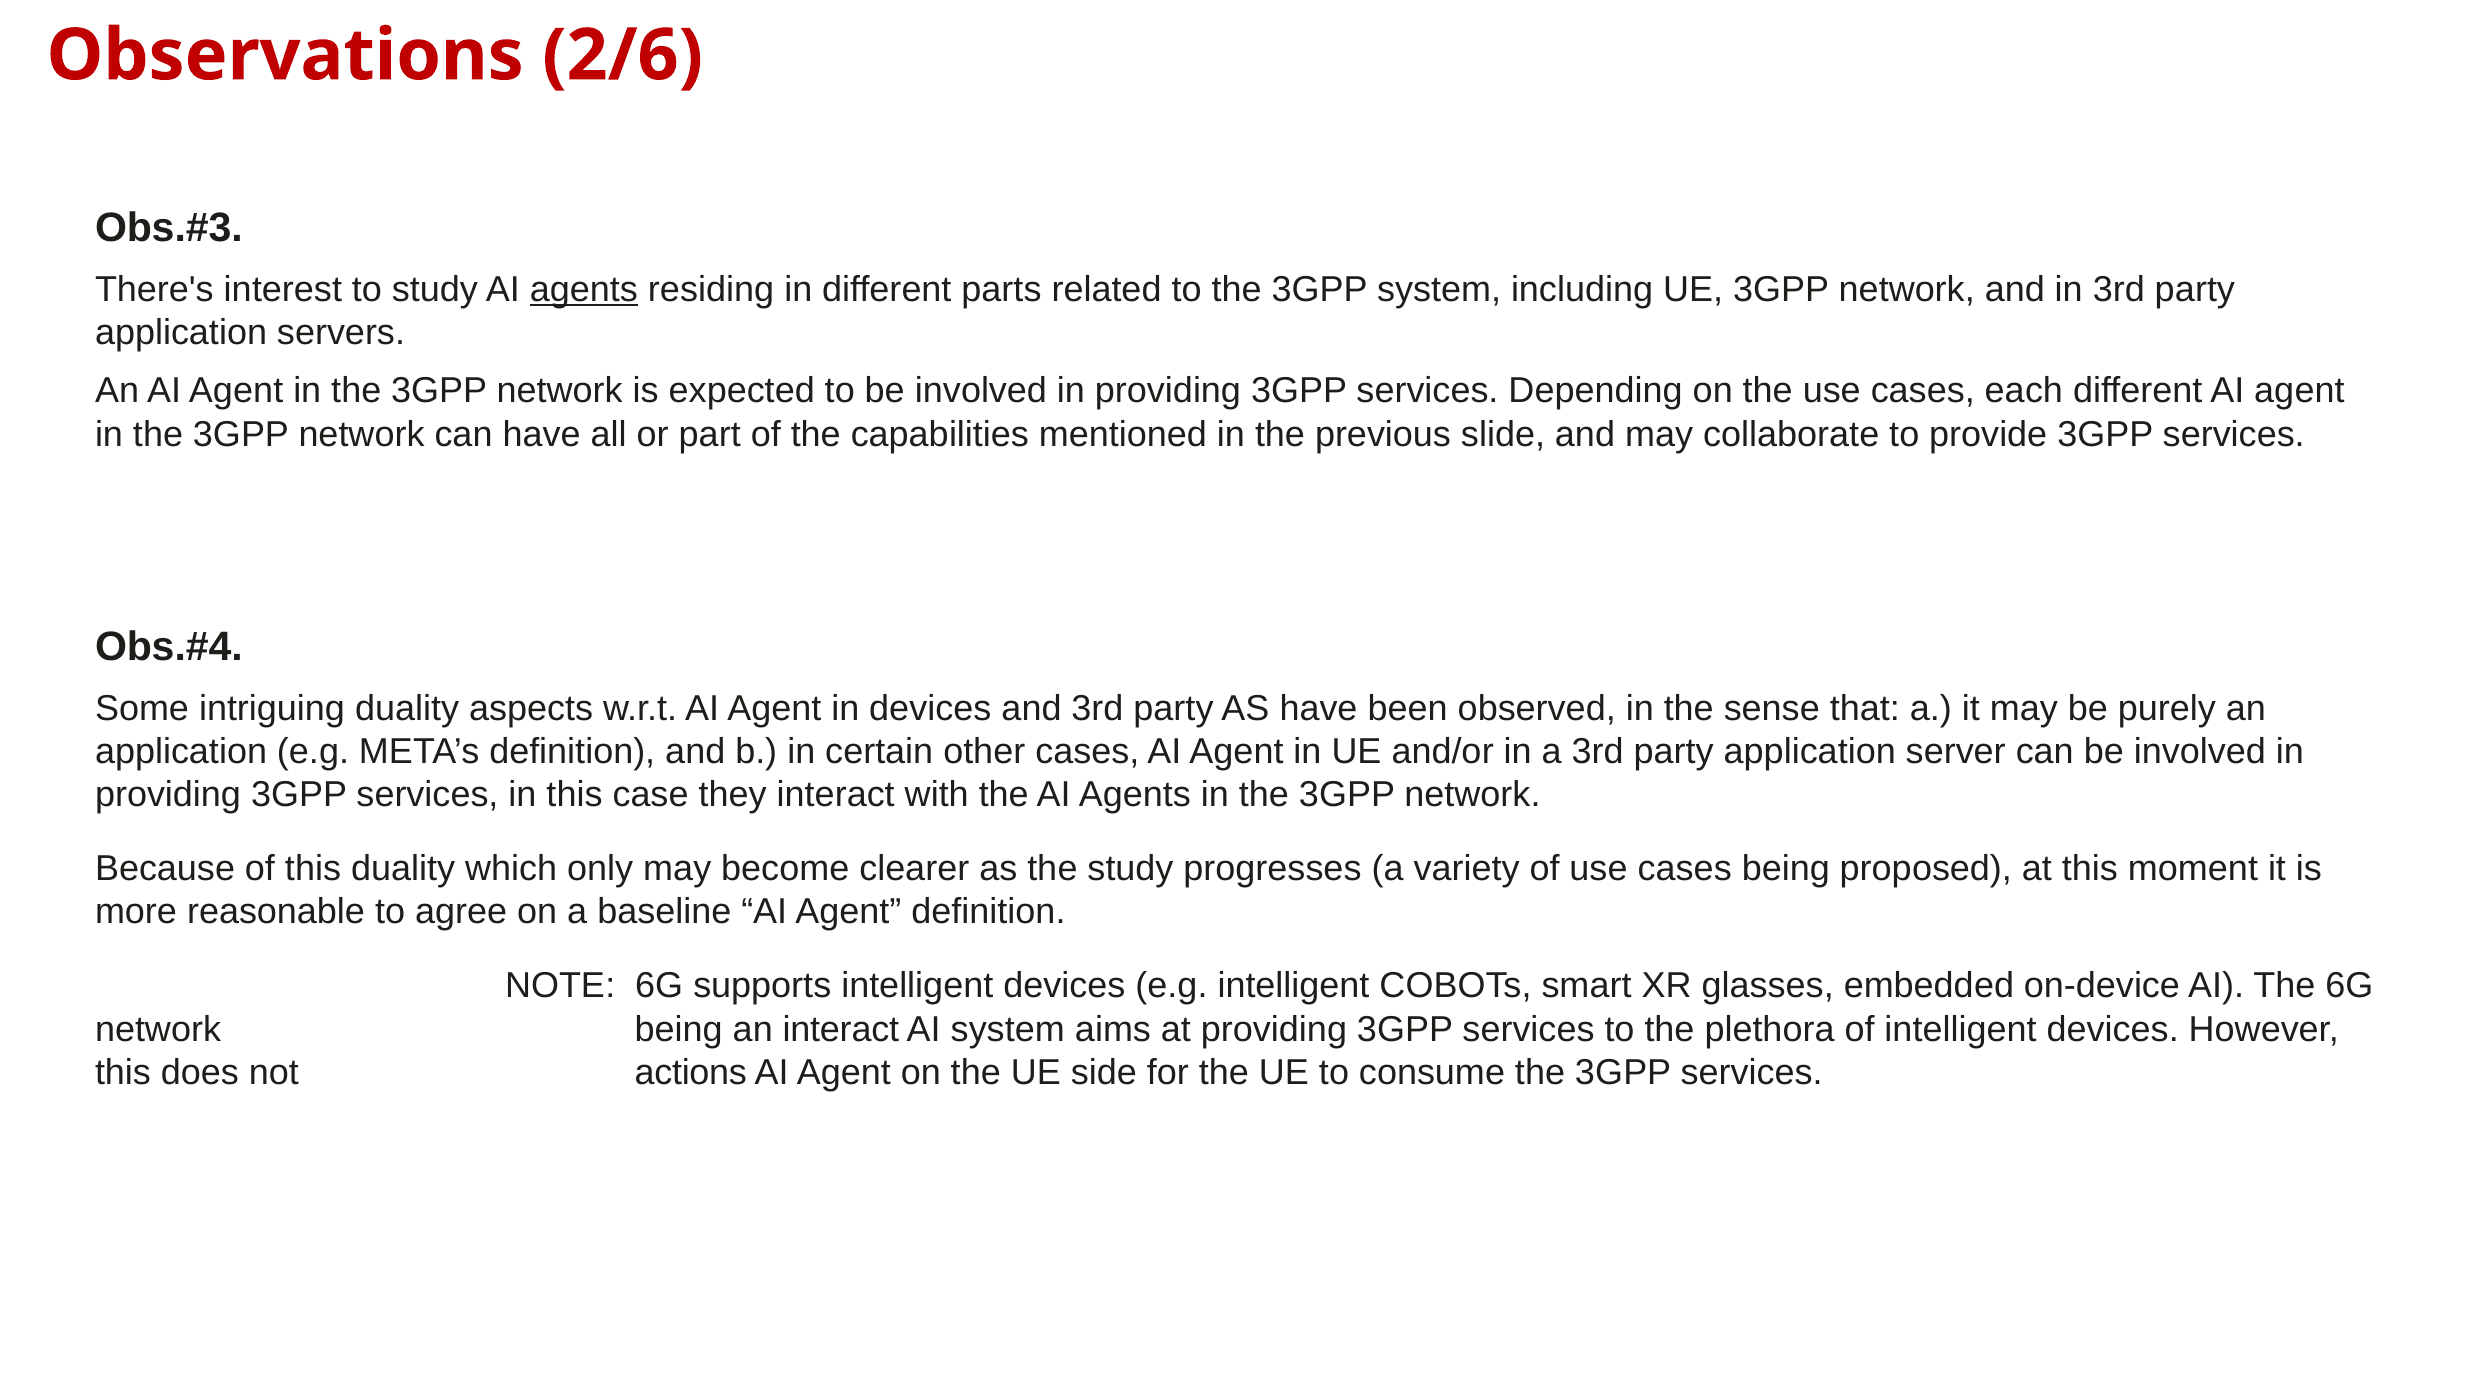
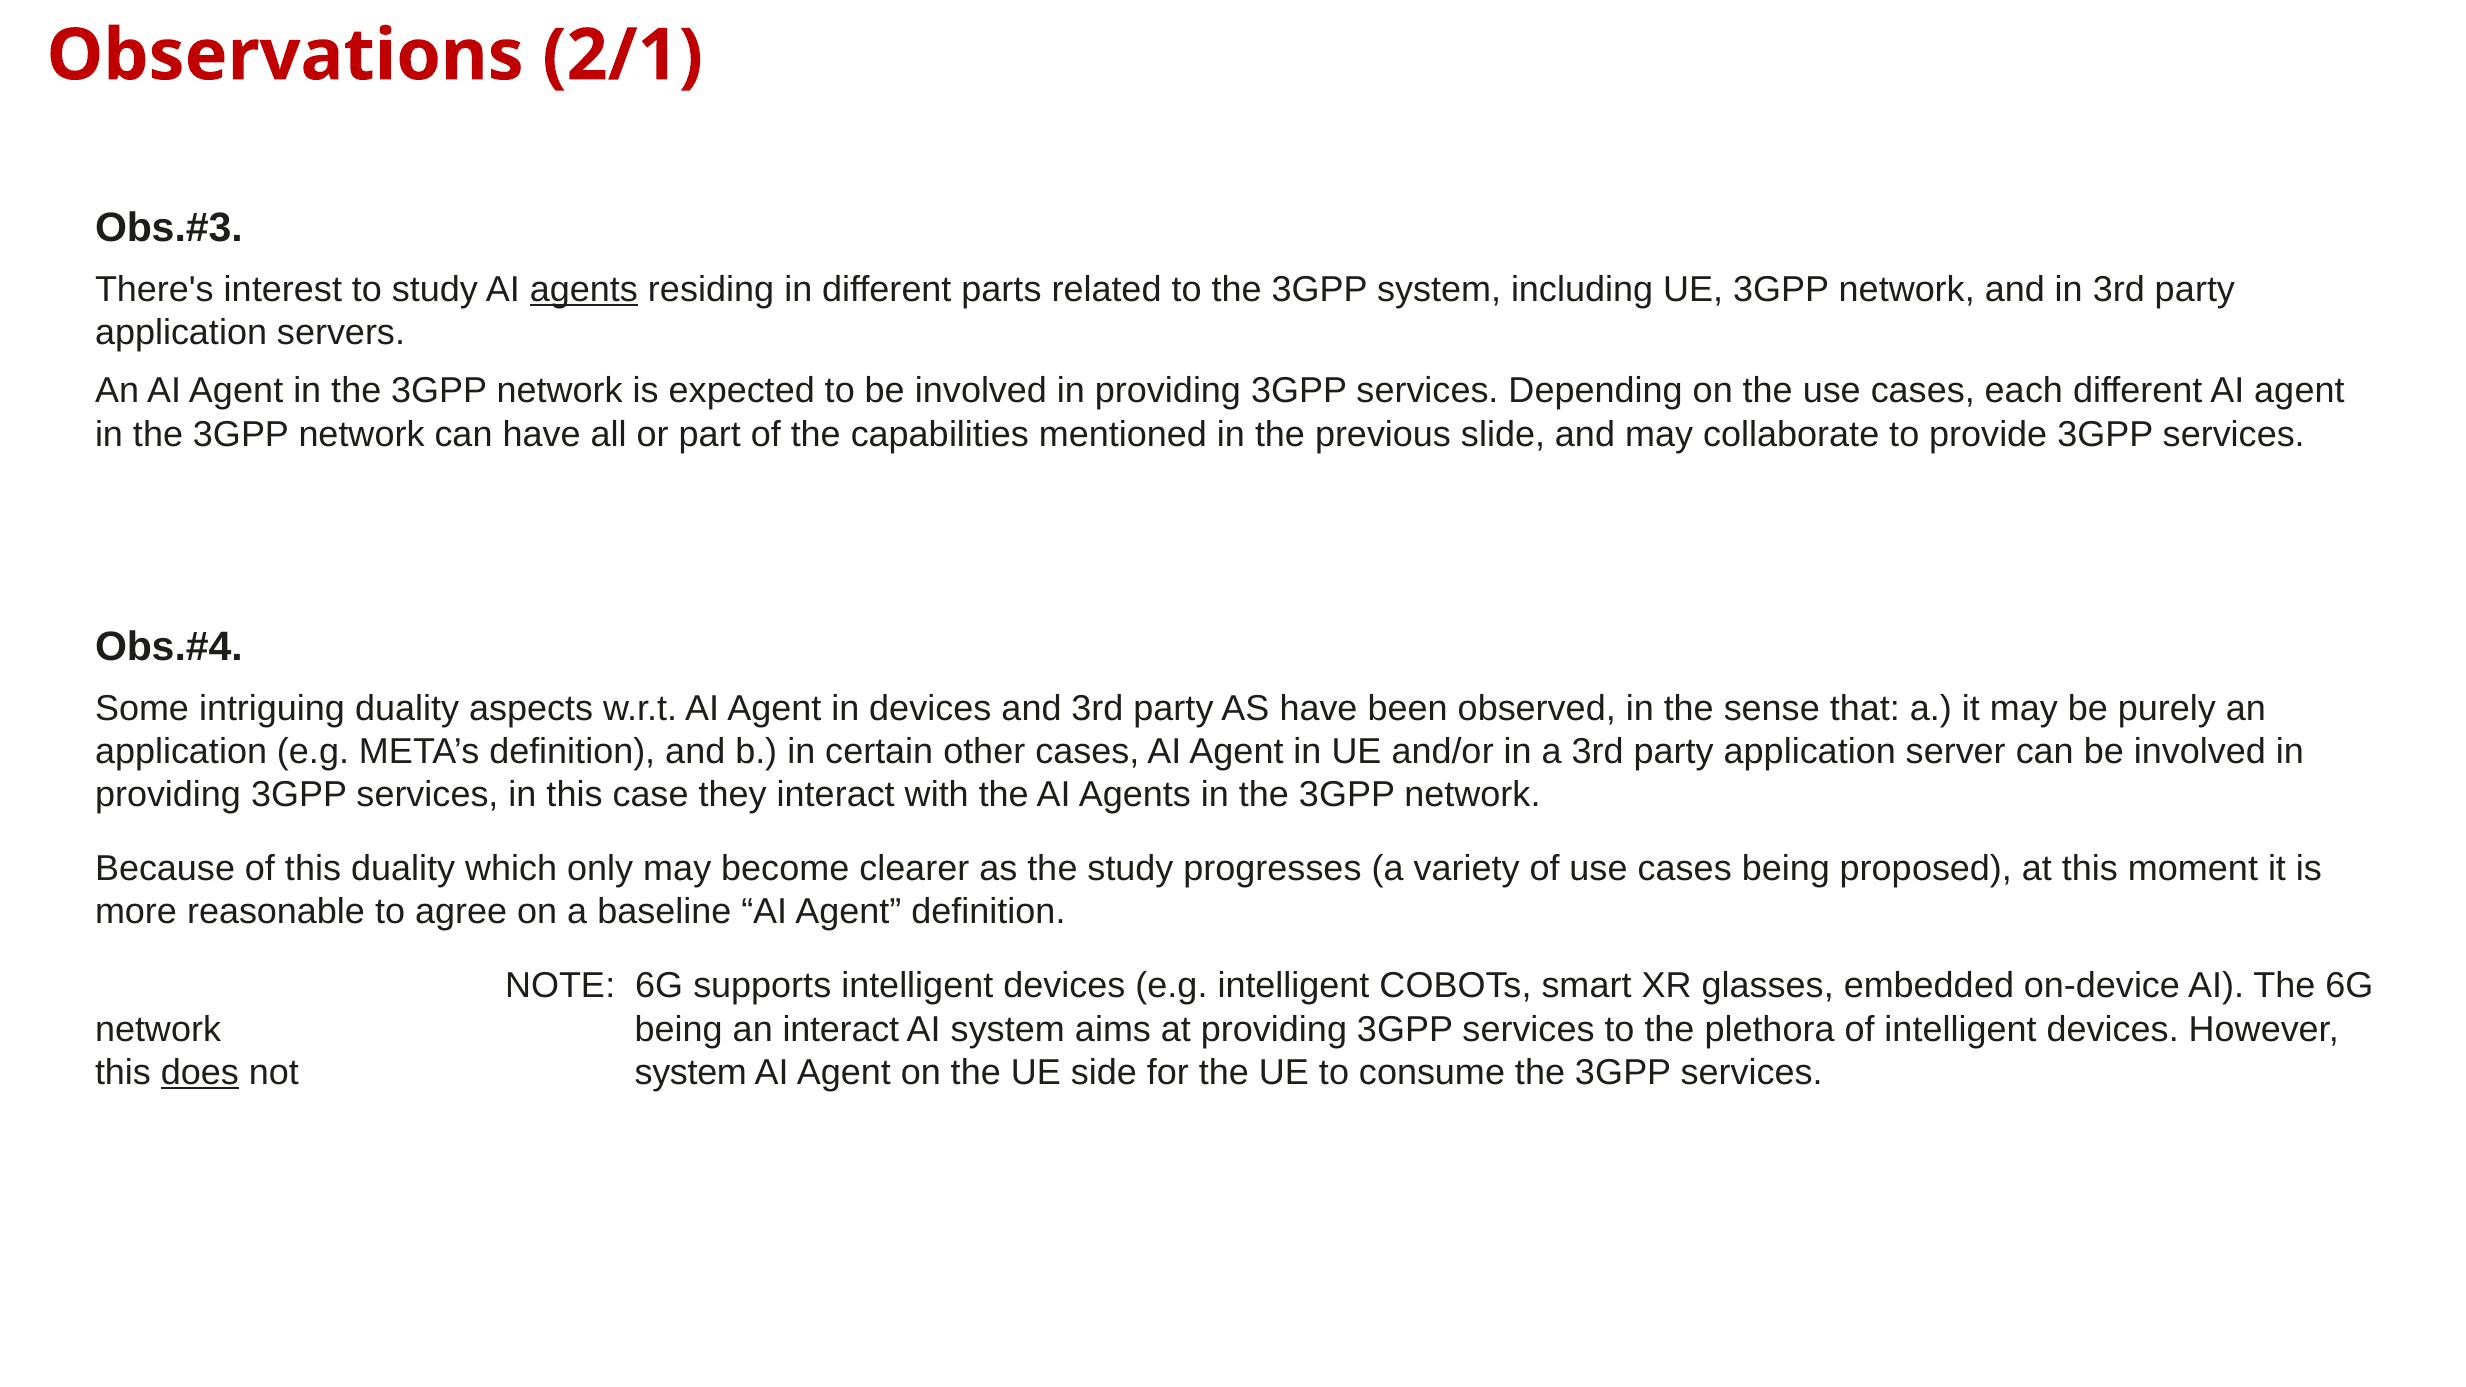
2/6: 2/6 -> 2/1
does underline: none -> present
not actions: actions -> system
